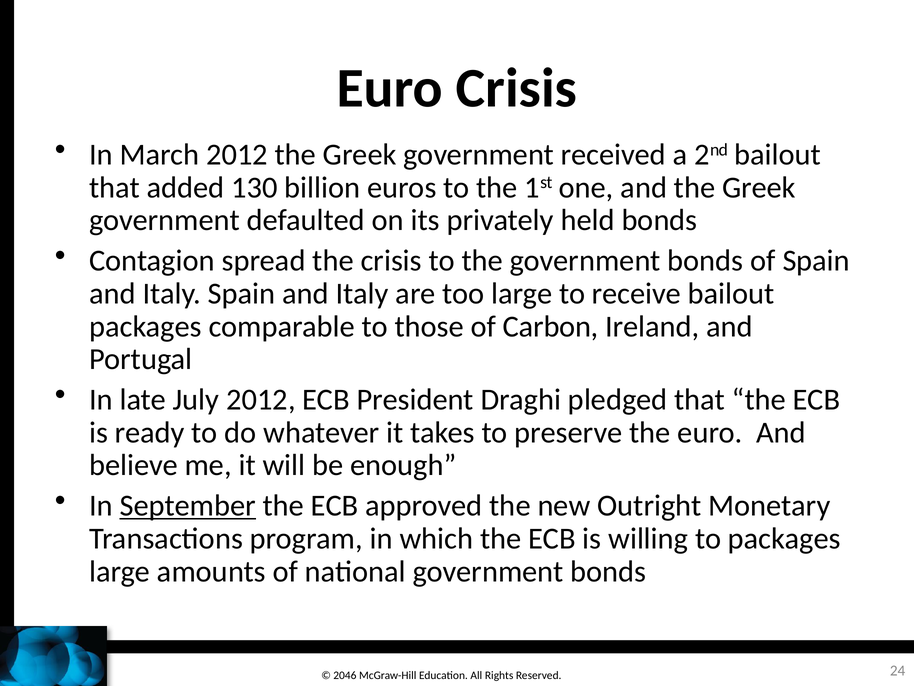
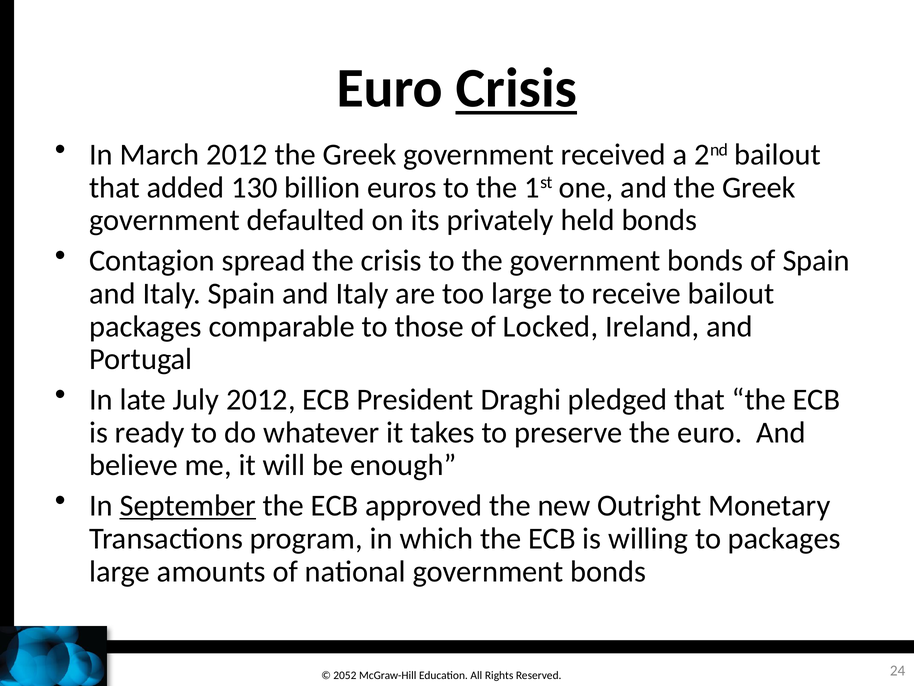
Crisis at (516, 88) underline: none -> present
Carbon: Carbon -> Locked
2046: 2046 -> 2052
